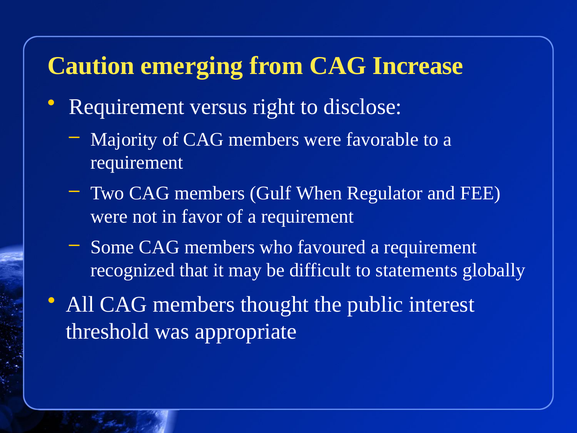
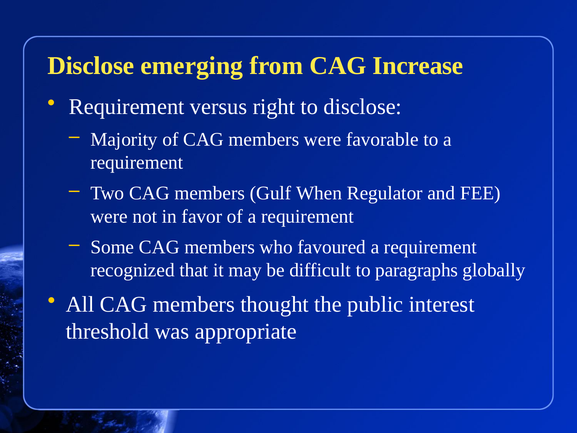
Caution at (91, 66): Caution -> Disclose
statements: statements -> paragraphs
